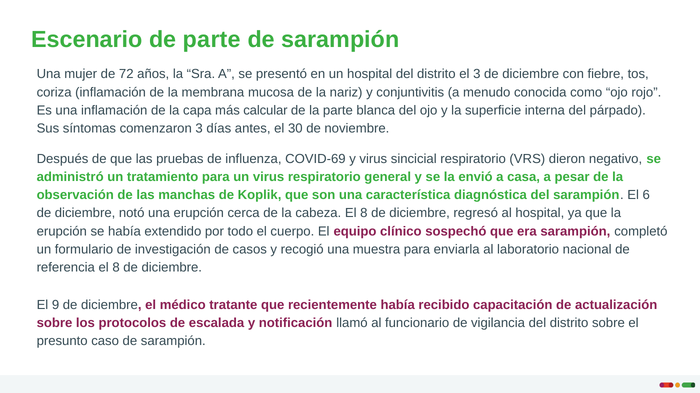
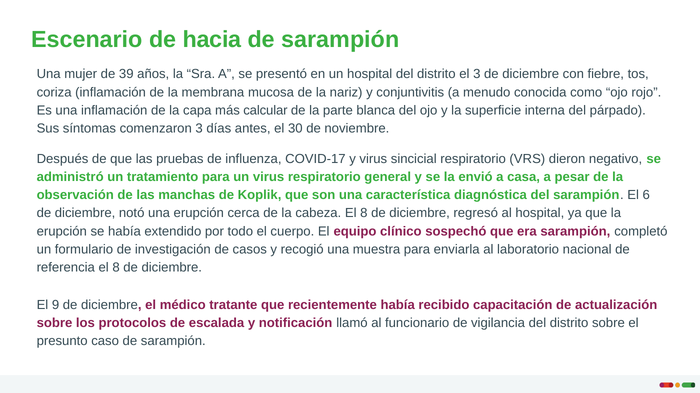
de parte: parte -> hacia
72: 72 -> 39
COVID-69: COVID-69 -> COVID-17
